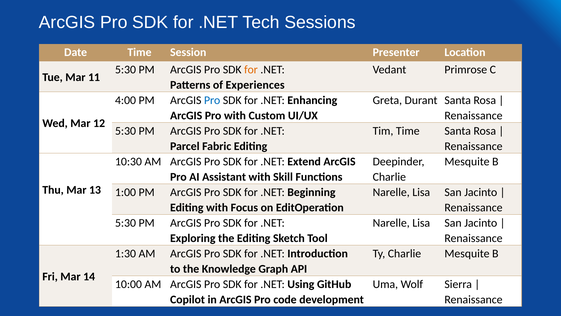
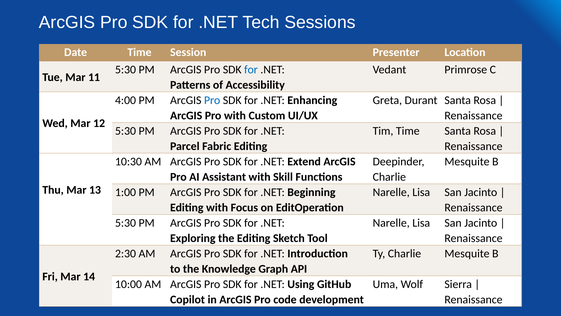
for at (251, 69) colour: orange -> blue
Experiences: Experiences -> Accessibility
1:30: 1:30 -> 2:30
